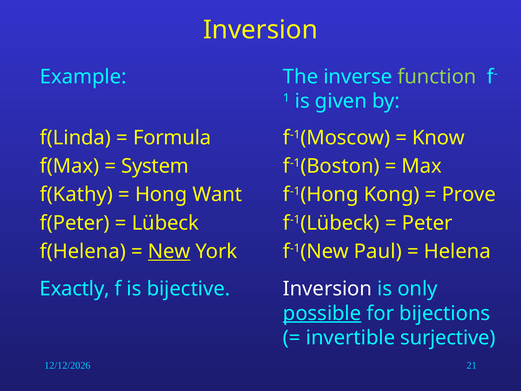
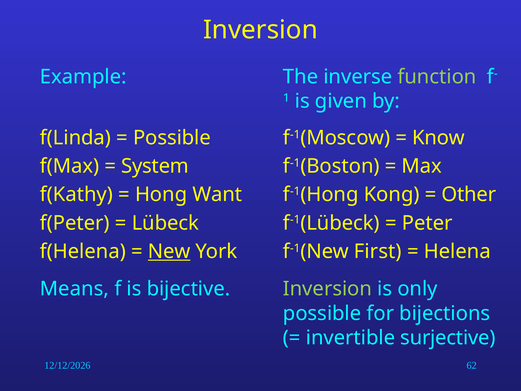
Formula at (172, 138): Formula -> Possible
Prove: Prove -> Other
Paul: Paul -> First
Exactly: Exactly -> Means
Inversion at (327, 289) colour: white -> light green
possible at (322, 313) underline: present -> none
21: 21 -> 62
